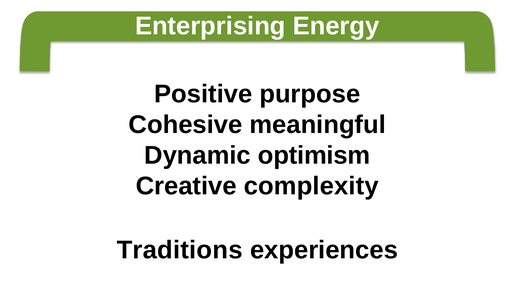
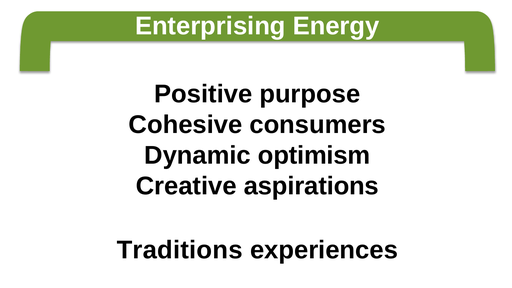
meaningful: meaningful -> consumers
complexity: complexity -> aspirations
